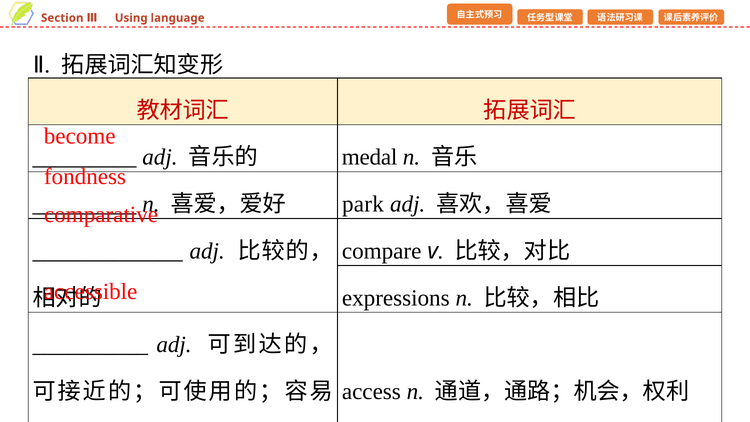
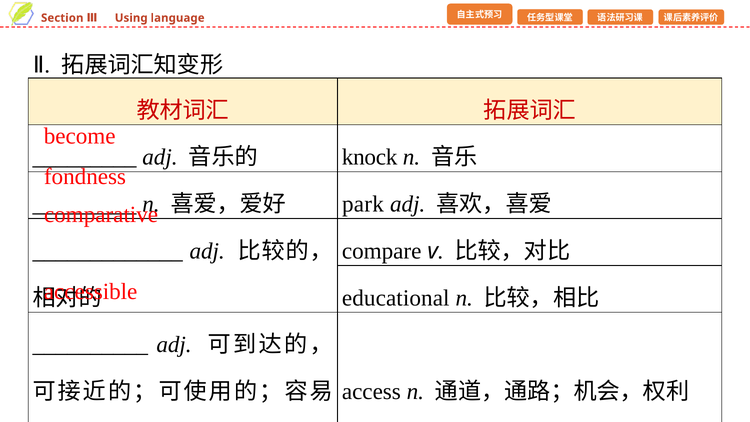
medal: medal -> knock
expressions: expressions -> educational
